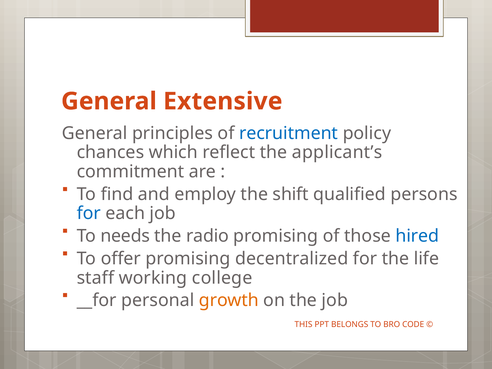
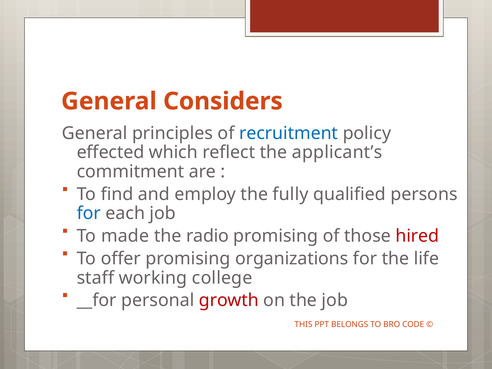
Extensive: Extensive -> Considers
chances: chances -> effected
shift: shift -> fully
needs: needs -> made
hired colour: blue -> red
decentralized: decentralized -> organizations
growth colour: orange -> red
